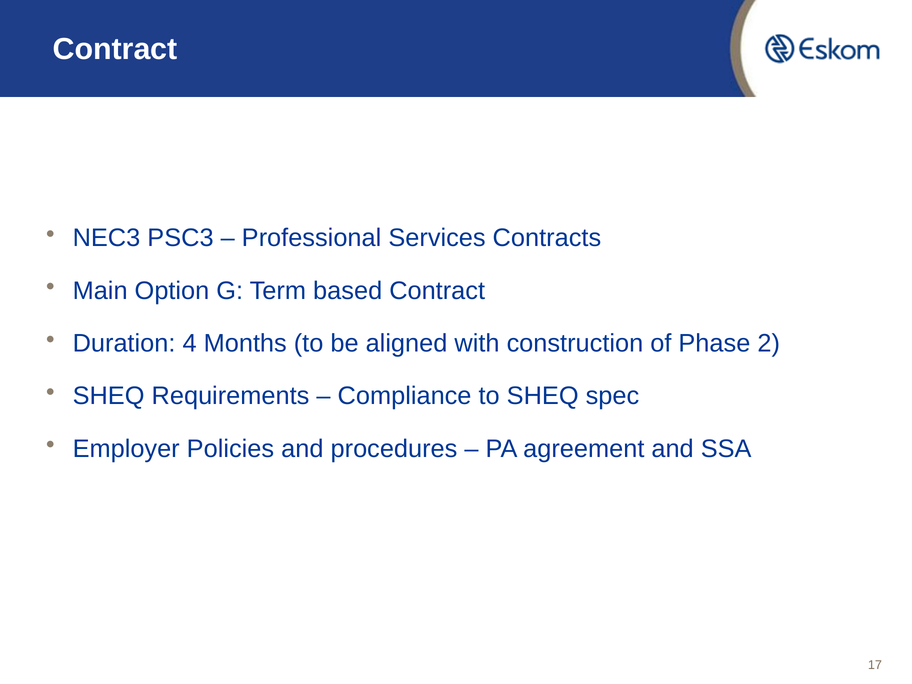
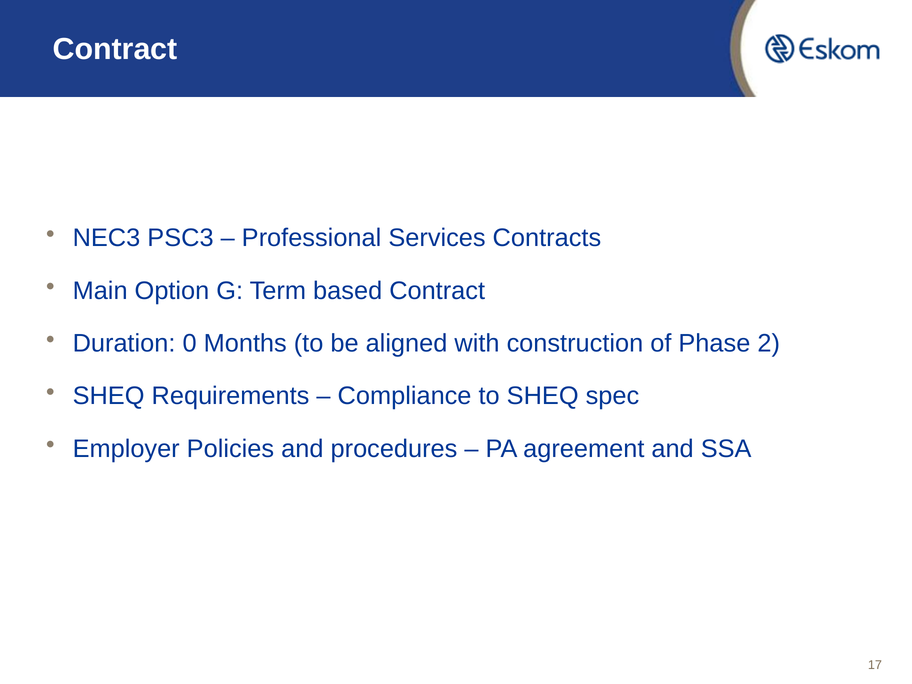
4: 4 -> 0
